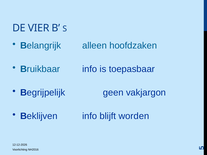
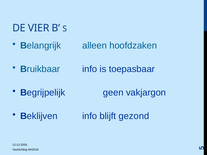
worden: worden -> gezond
